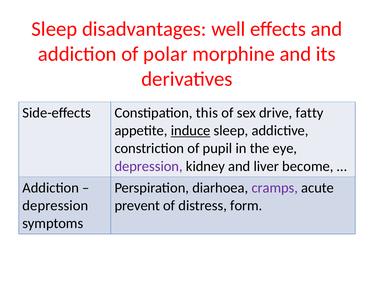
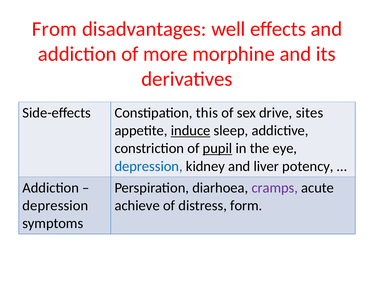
Sleep at (54, 29): Sleep -> From
polar: polar -> more
fatty: fatty -> sites
pupil underline: none -> present
depression at (149, 166) colour: purple -> blue
become: become -> potency
prevent: prevent -> achieve
